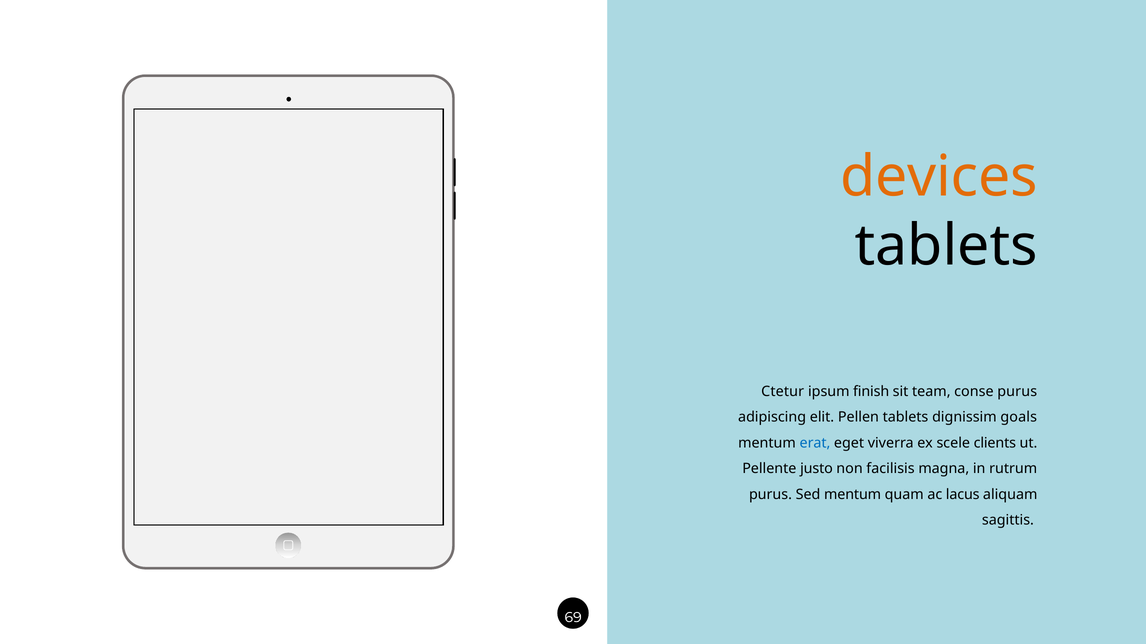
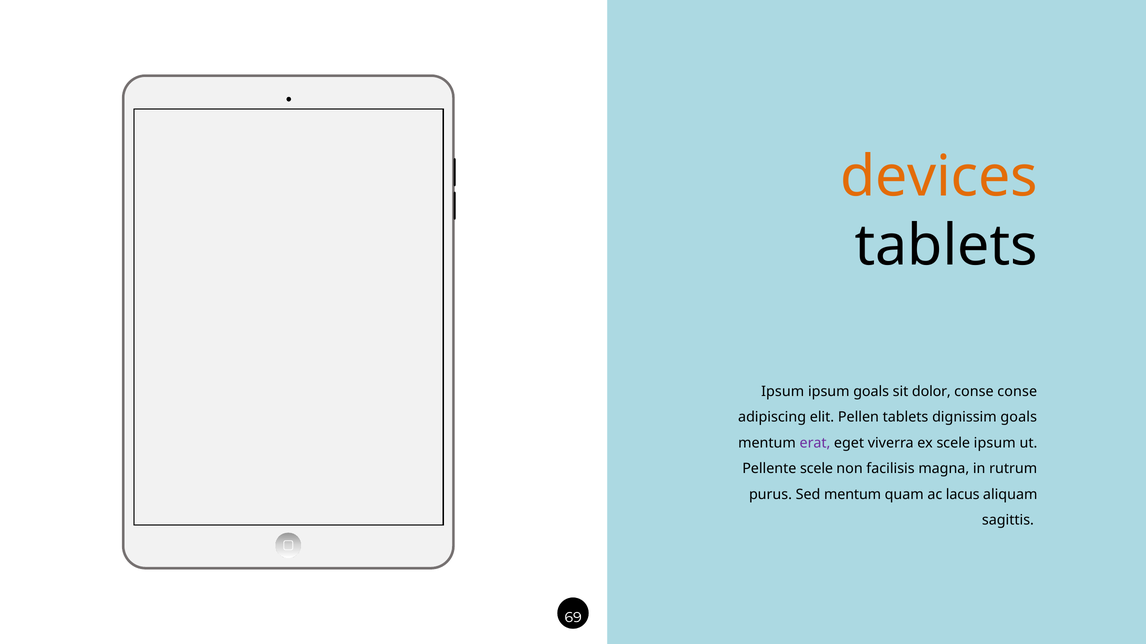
Ctetur at (783, 392): Ctetur -> Ipsum
ipsum finish: finish -> goals
team: team -> dolor
conse purus: purus -> conse
erat colour: blue -> purple
scele clients: clients -> ipsum
Pellente justo: justo -> scele
